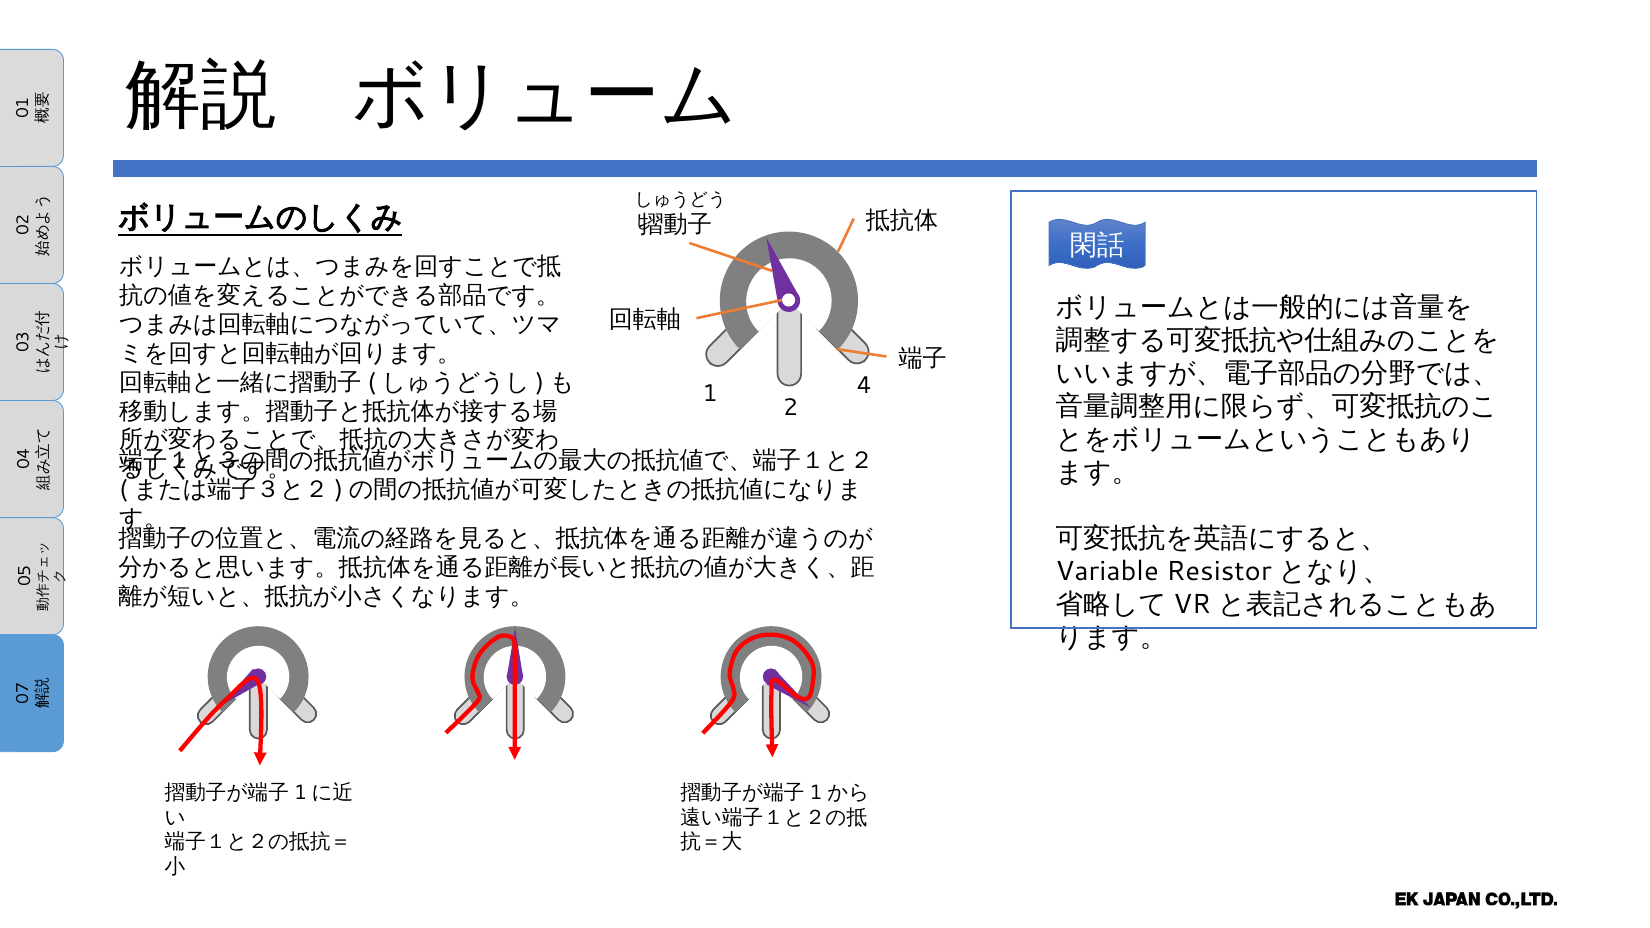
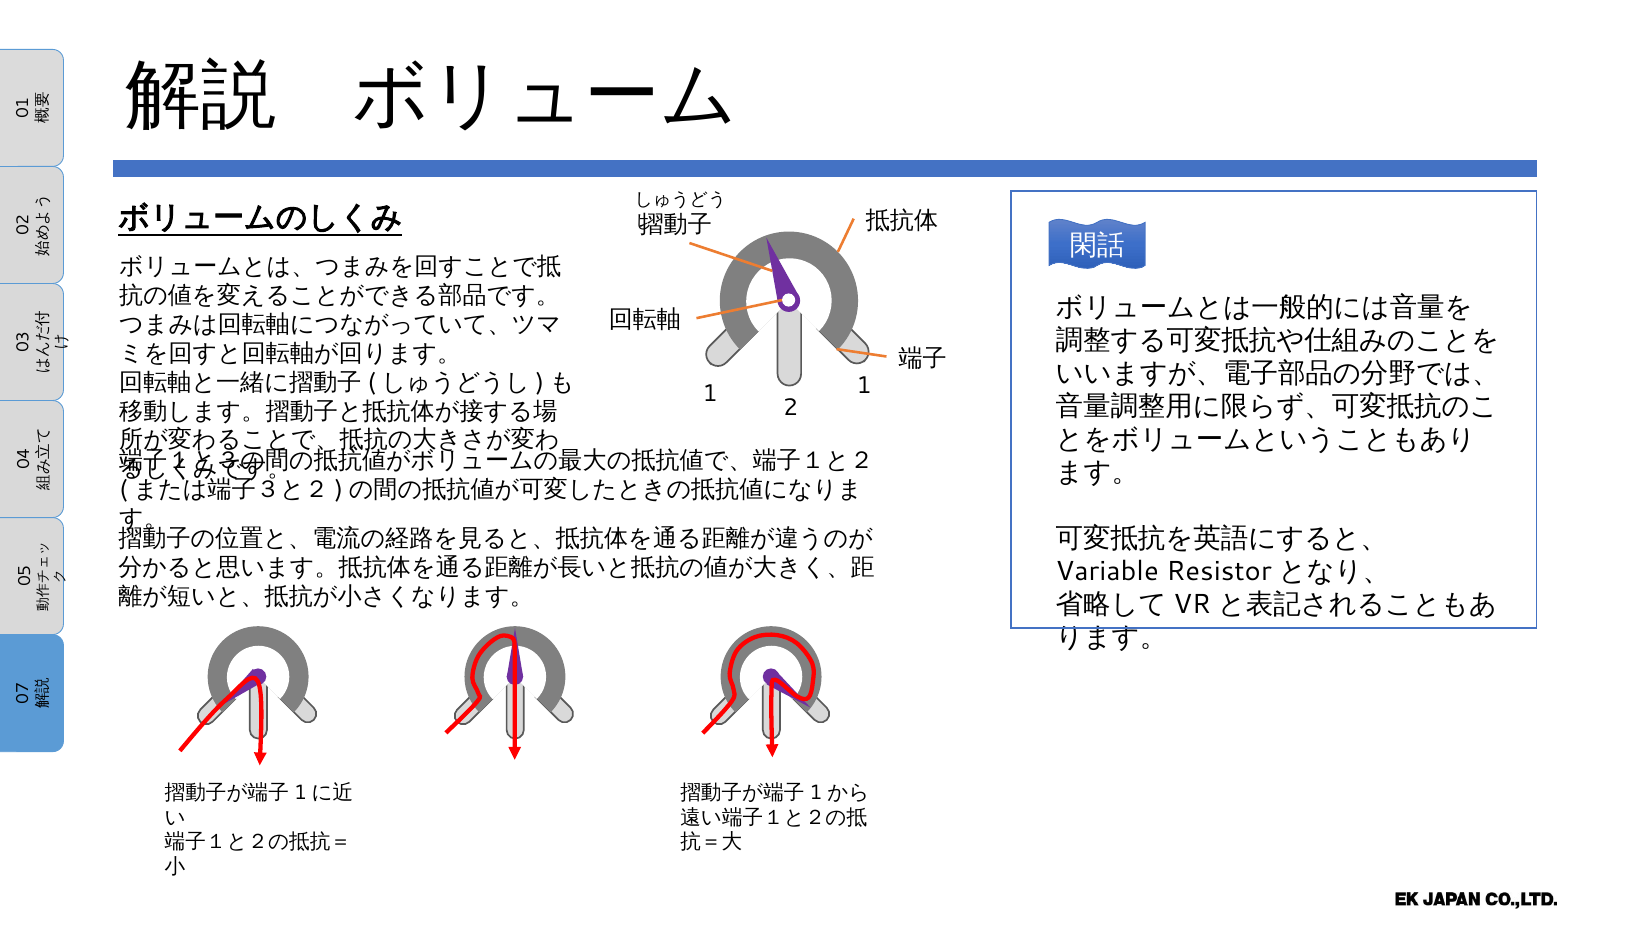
1 4: 4 -> 1
